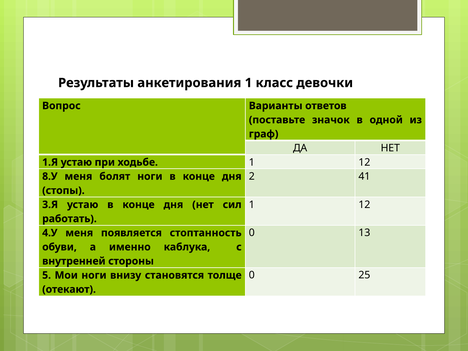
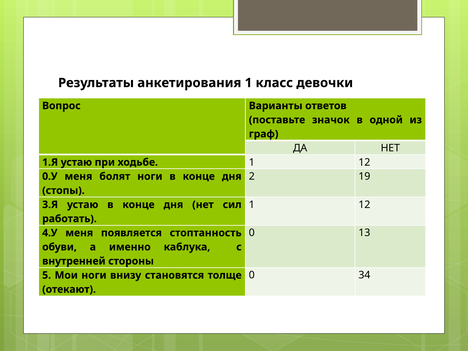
41: 41 -> 19
8.У: 8.У -> 0.У
25: 25 -> 34
